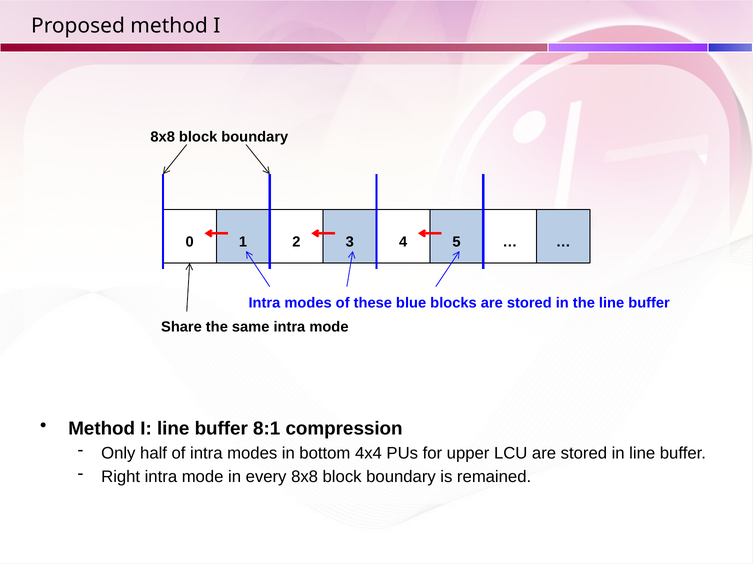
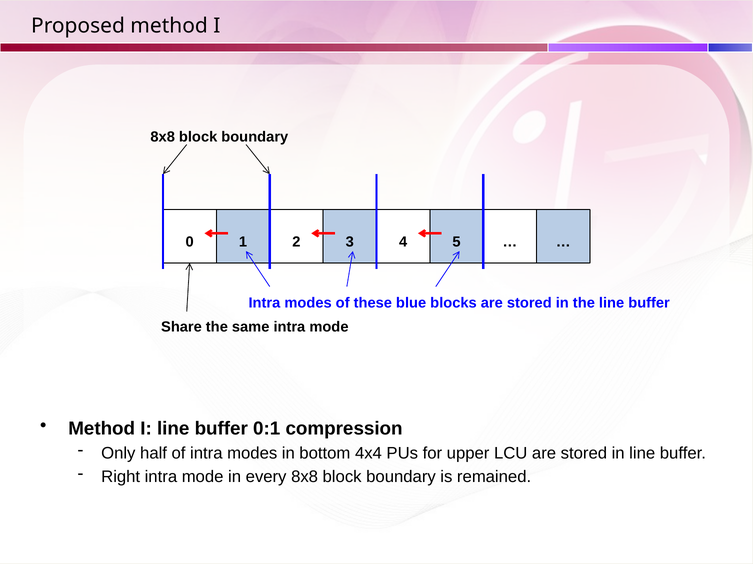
8:1: 8:1 -> 0:1
